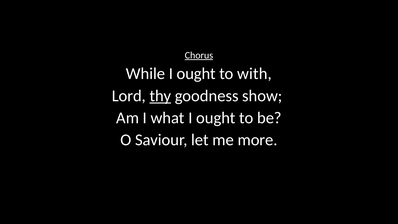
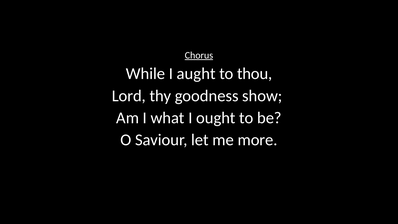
While I ought: ought -> aught
with: with -> thou
thy underline: present -> none
